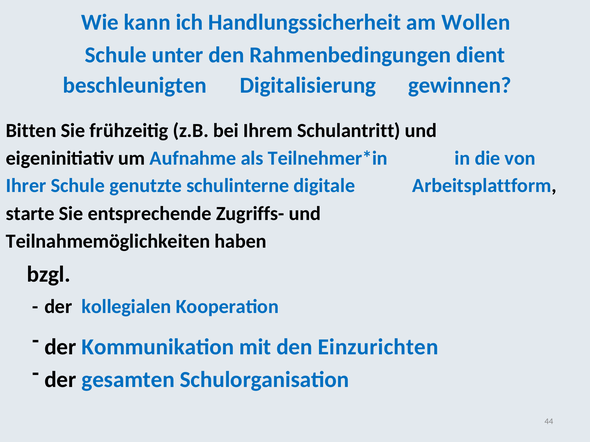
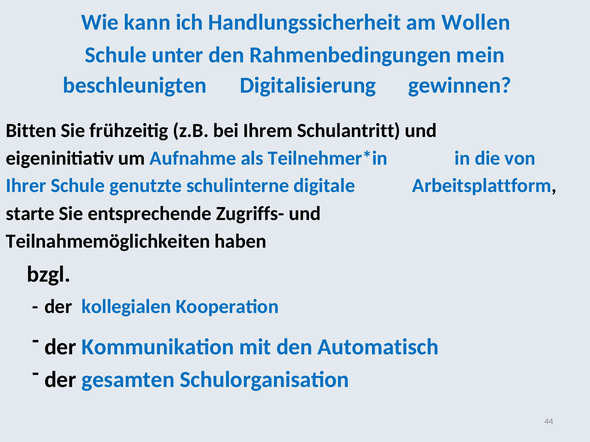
dient: dient -> mein
Einzurichten: Einzurichten -> Automatisch
